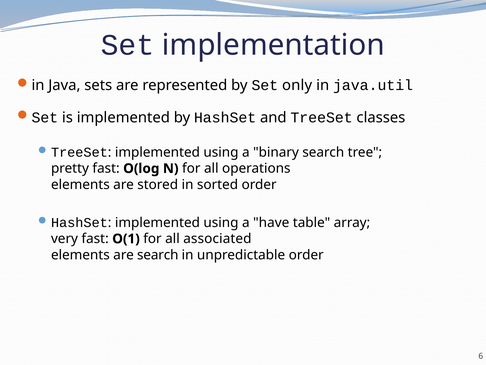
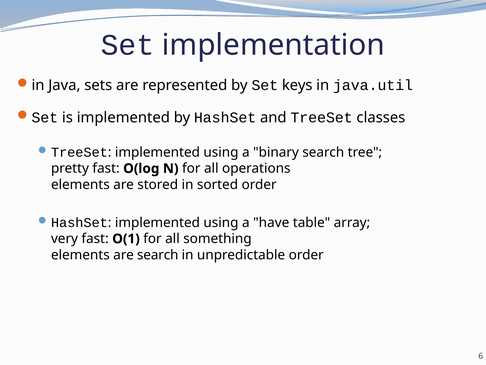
only: only -> keys
associated: associated -> something
